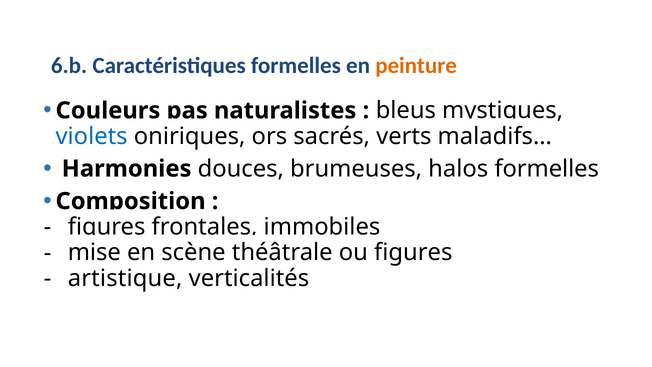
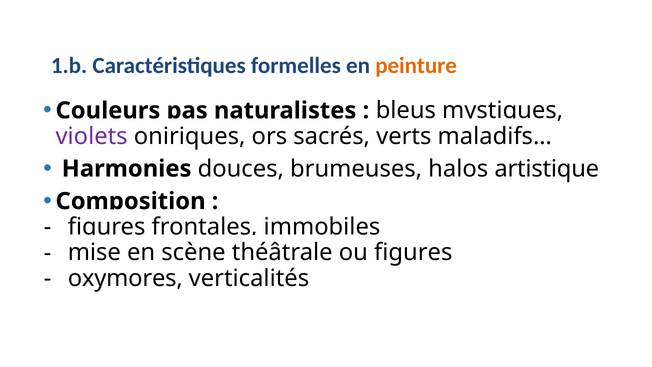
6.b: 6.b -> 1.b
violets colour: blue -> purple
halos formelles: formelles -> artistique
artistique: artistique -> oxymores
